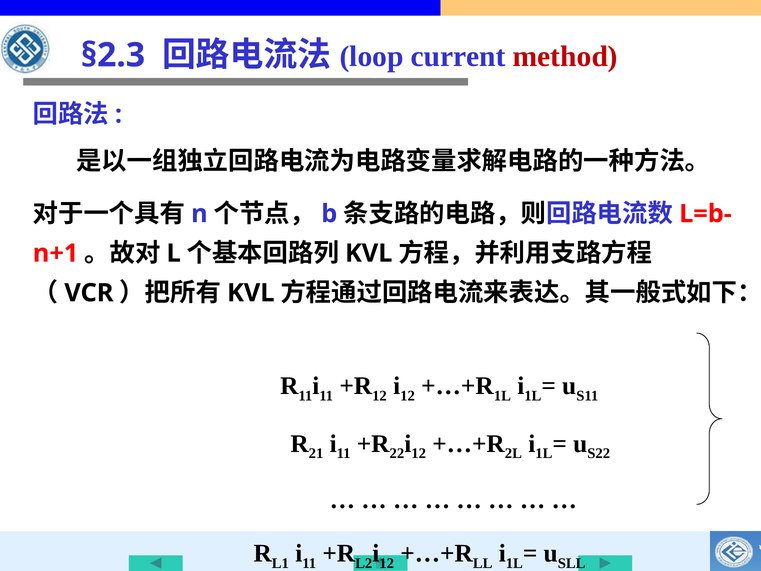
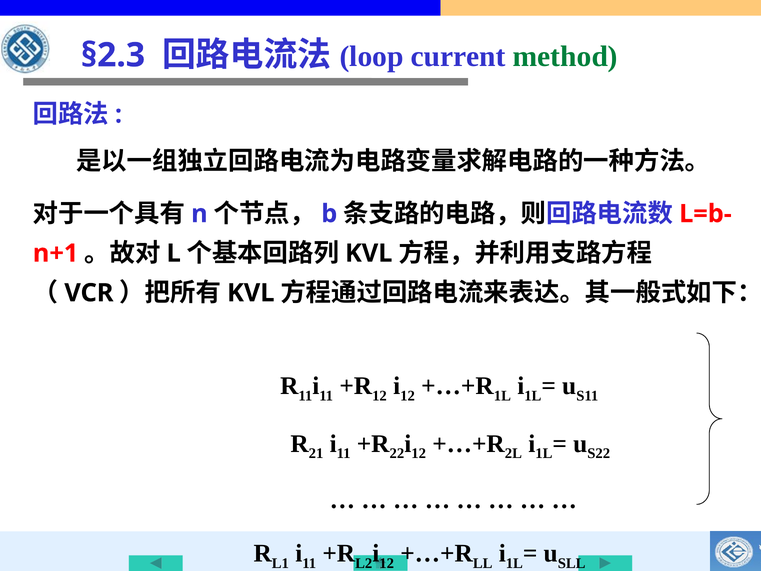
method colour: red -> green
